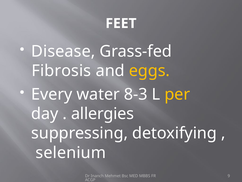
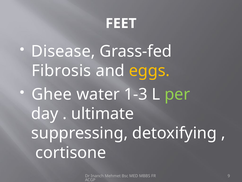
Every: Every -> Ghee
8-3: 8-3 -> 1-3
per colour: yellow -> light green
allergies: allergies -> ultimate
selenium: selenium -> cortisone
